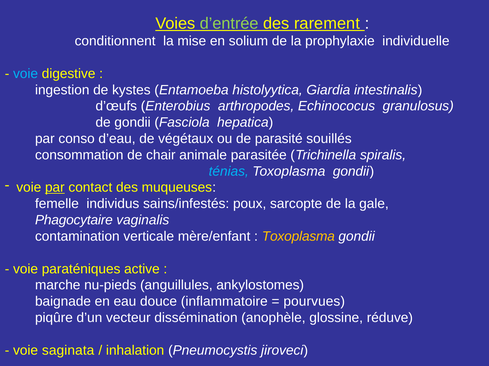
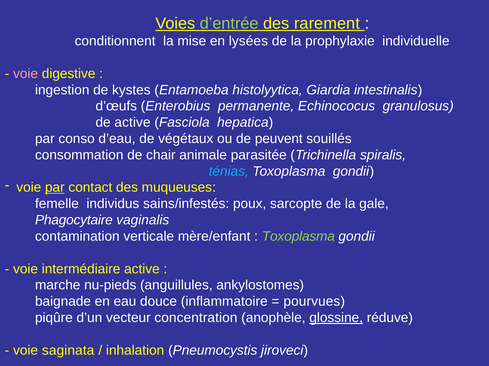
solium: solium -> lysées
voie at (26, 74) colour: light blue -> pink
arthropodes: arthropodes -> permanente
de gondii: gondii -> active
parasité: parasité -> peuvent
Toxoplasma at (298, 237) colour: yellow -> light green
paraténiques: paraténiques -> intermédiaire
dissémination: dissémination -> concentration
glossine underline: none -> present
